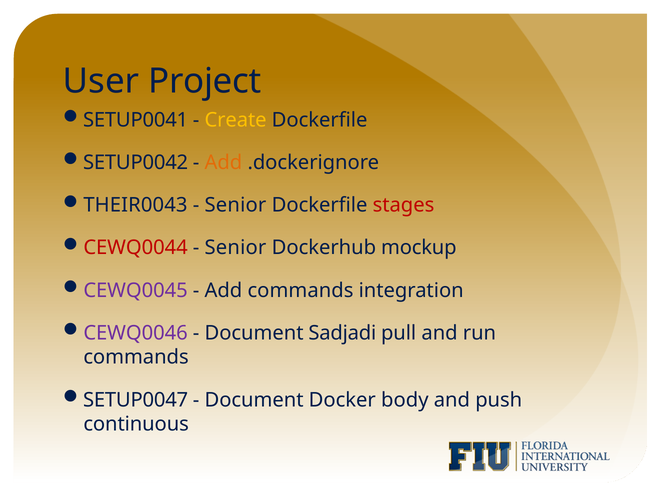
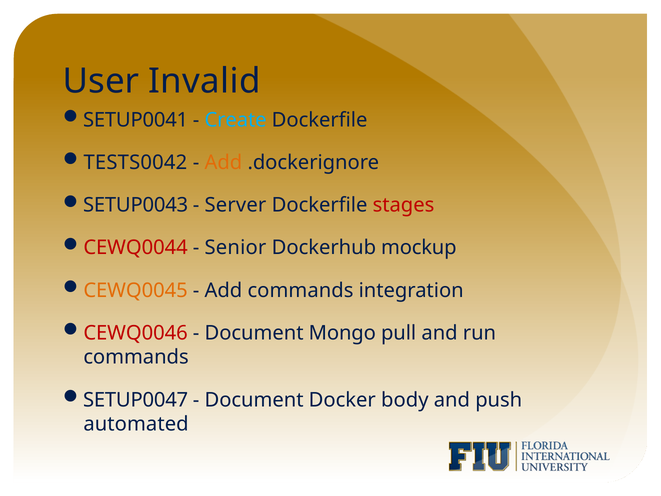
Project: Project -> Invalid
Create colour: yellow -> light blue
SETUP0042: SETUP0042 -> TESTS0042
THEIR0043: THEIR0043 -> SETUP0043
Senior at (235, 205): Senior -> Server
CEWQ0045 colour: purple -> orange
CEWQ0046 colour: purple -> red
Sadjadi: Sadjadi -> Mongo
continuous: continuous -> automated
